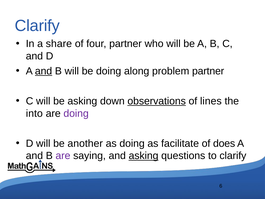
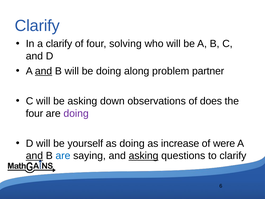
a share: share -> clarify
four partner: partner -> solving
observations underline: present -> none
lines: lines -> does
into at (34, 113): into -> four
another: another -> yourself
facilitate: facilitate -> increase
does: does -> were
and at (34, 156) underline: none -> present
are at (63, 156) colour: purple -> blue
